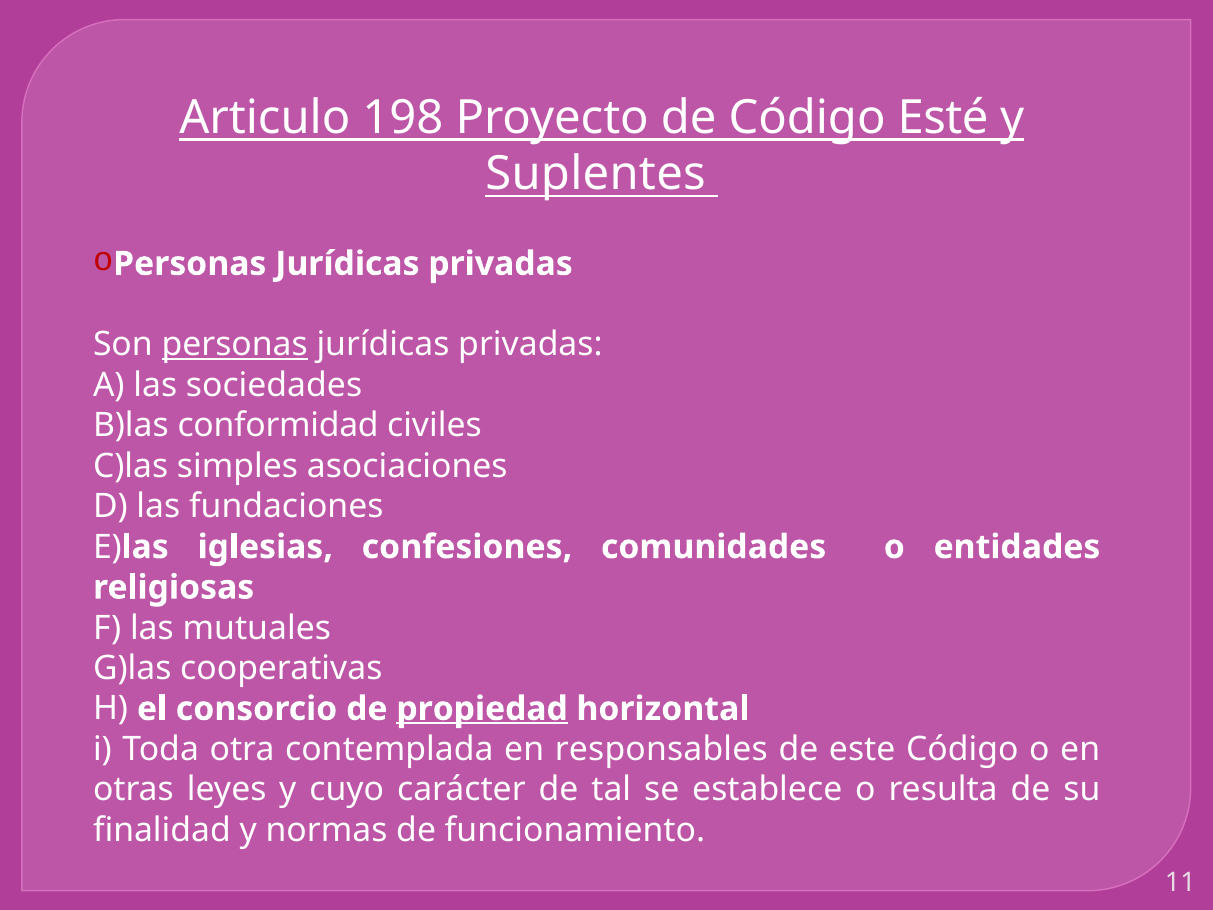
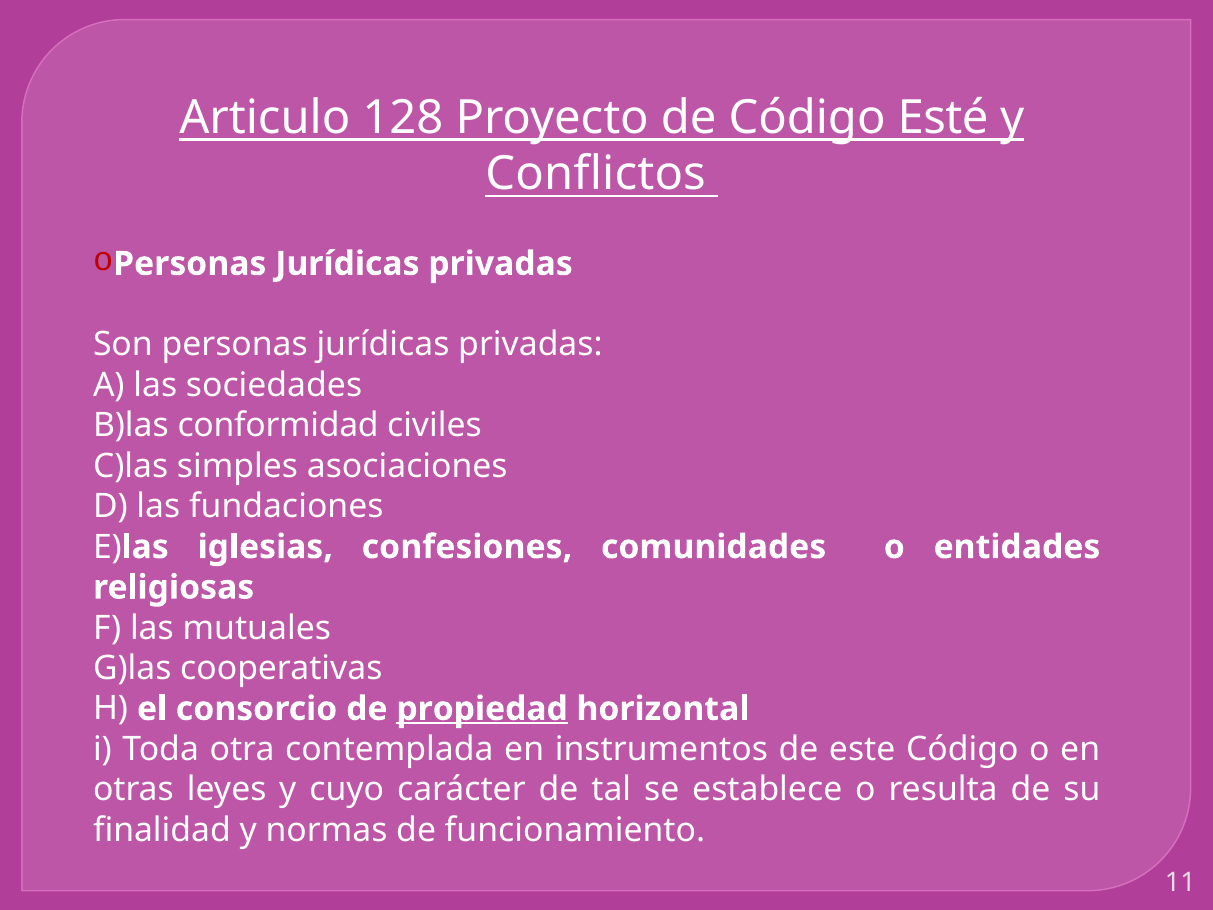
198: 198 -> 128
Suplentes: Suplentes -> Conflictos
personas at (235, 345) underline: present -> none
responsables: responsables -> instrumentos
